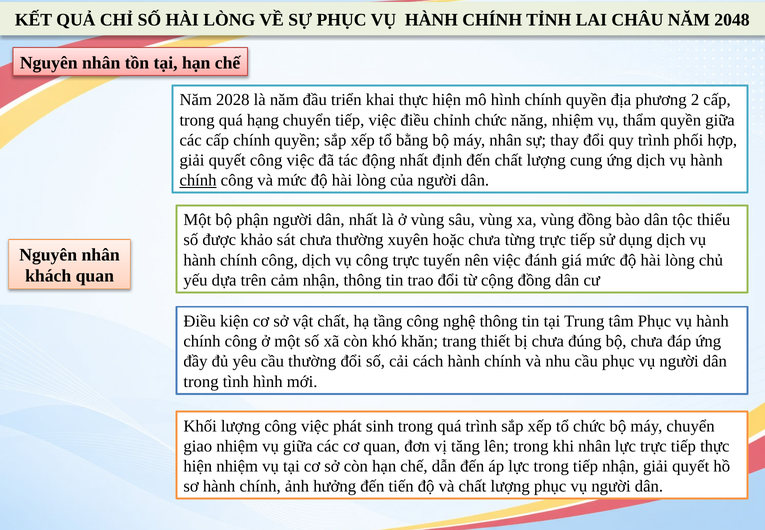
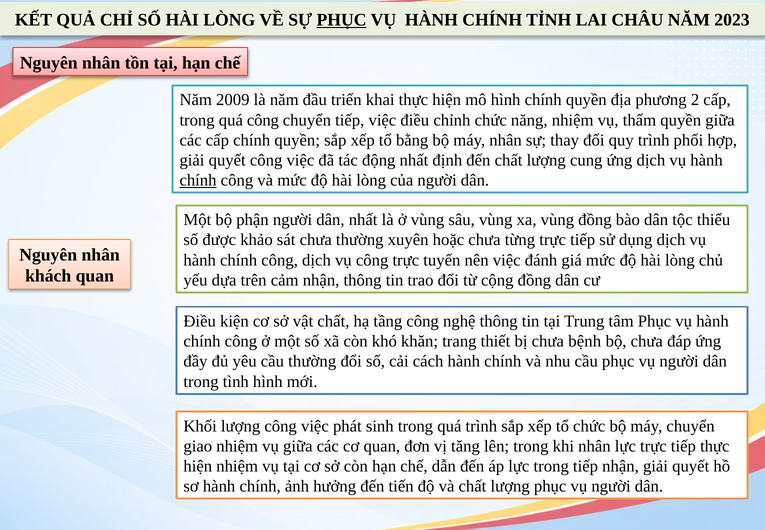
PHỤC at (342, 20) underline: none -> present
2048: 2048 -> 2023
2028: 2028 -> 2009
quá hạng: hạng -> công
đúng: đúng -> bệnh
